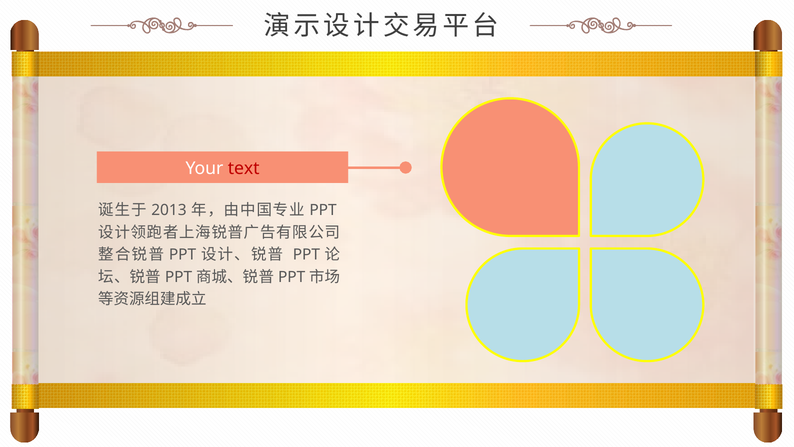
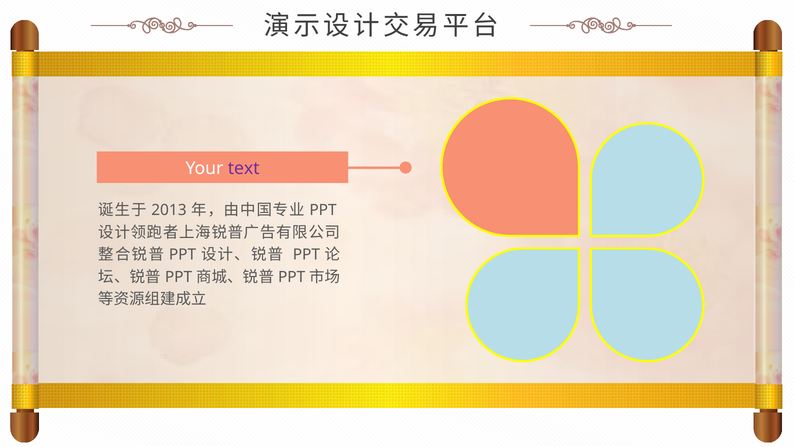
text colour: red -> purple
